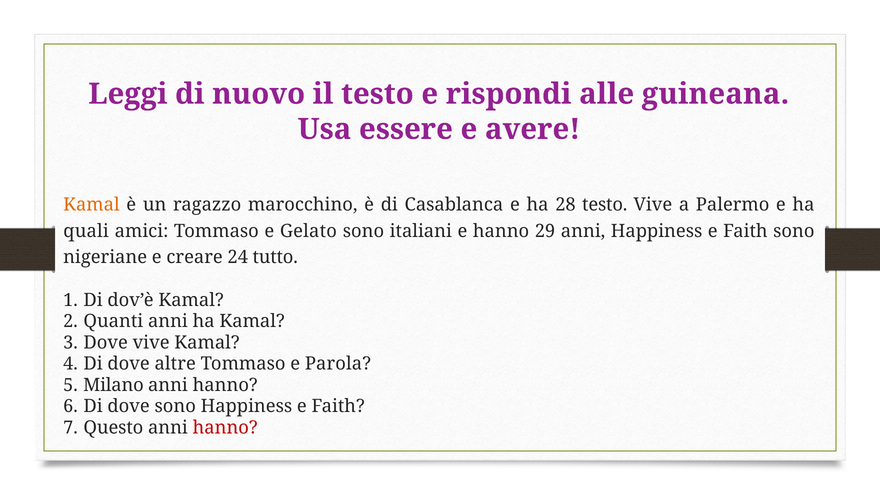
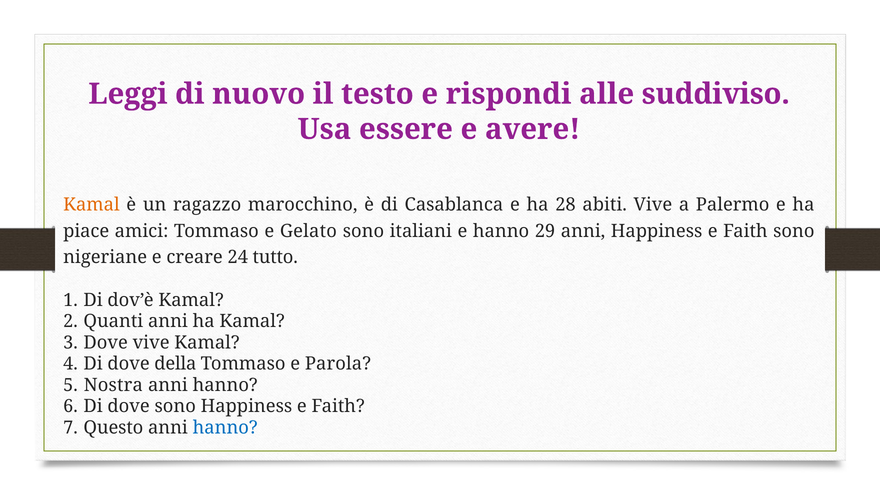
guineana: guineana -> suddiviso
28 testo: testo -> abiti
quali: quali -> piace
altre: altre -> della
Milano: Milano -> Nostra
hanno at (225, 428) colour: red -> blue
